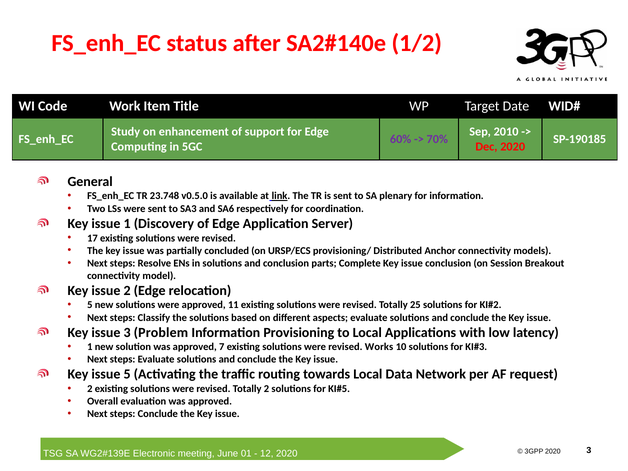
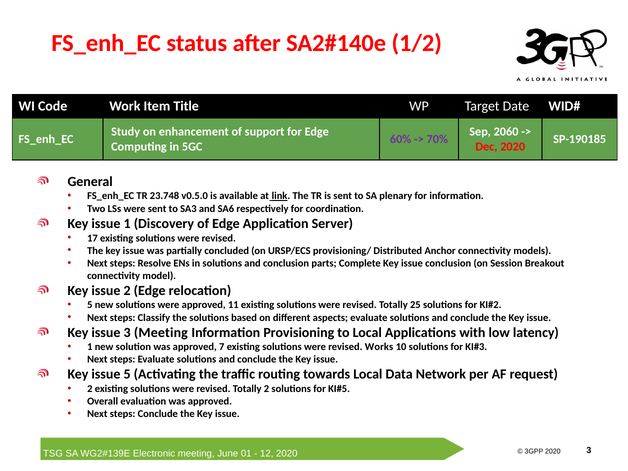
2010: 2010 -> 2060
3 Problem: Problem -> Meeting
